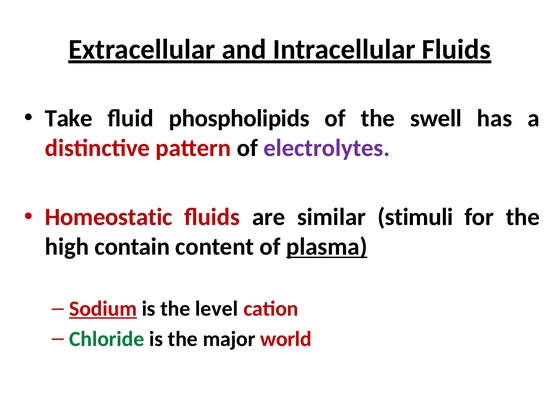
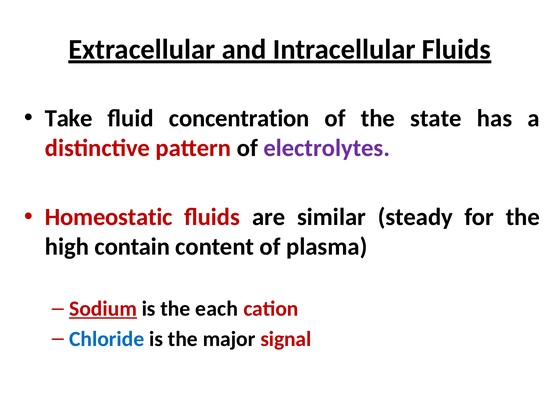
phospholipids: phospholipids -> concentration
swell: swell -> state
stimuli: stimuli -> steady
plasma underline: present -> none
level: level -> each
Chloride colour: green -> blue
world: world -> signal
